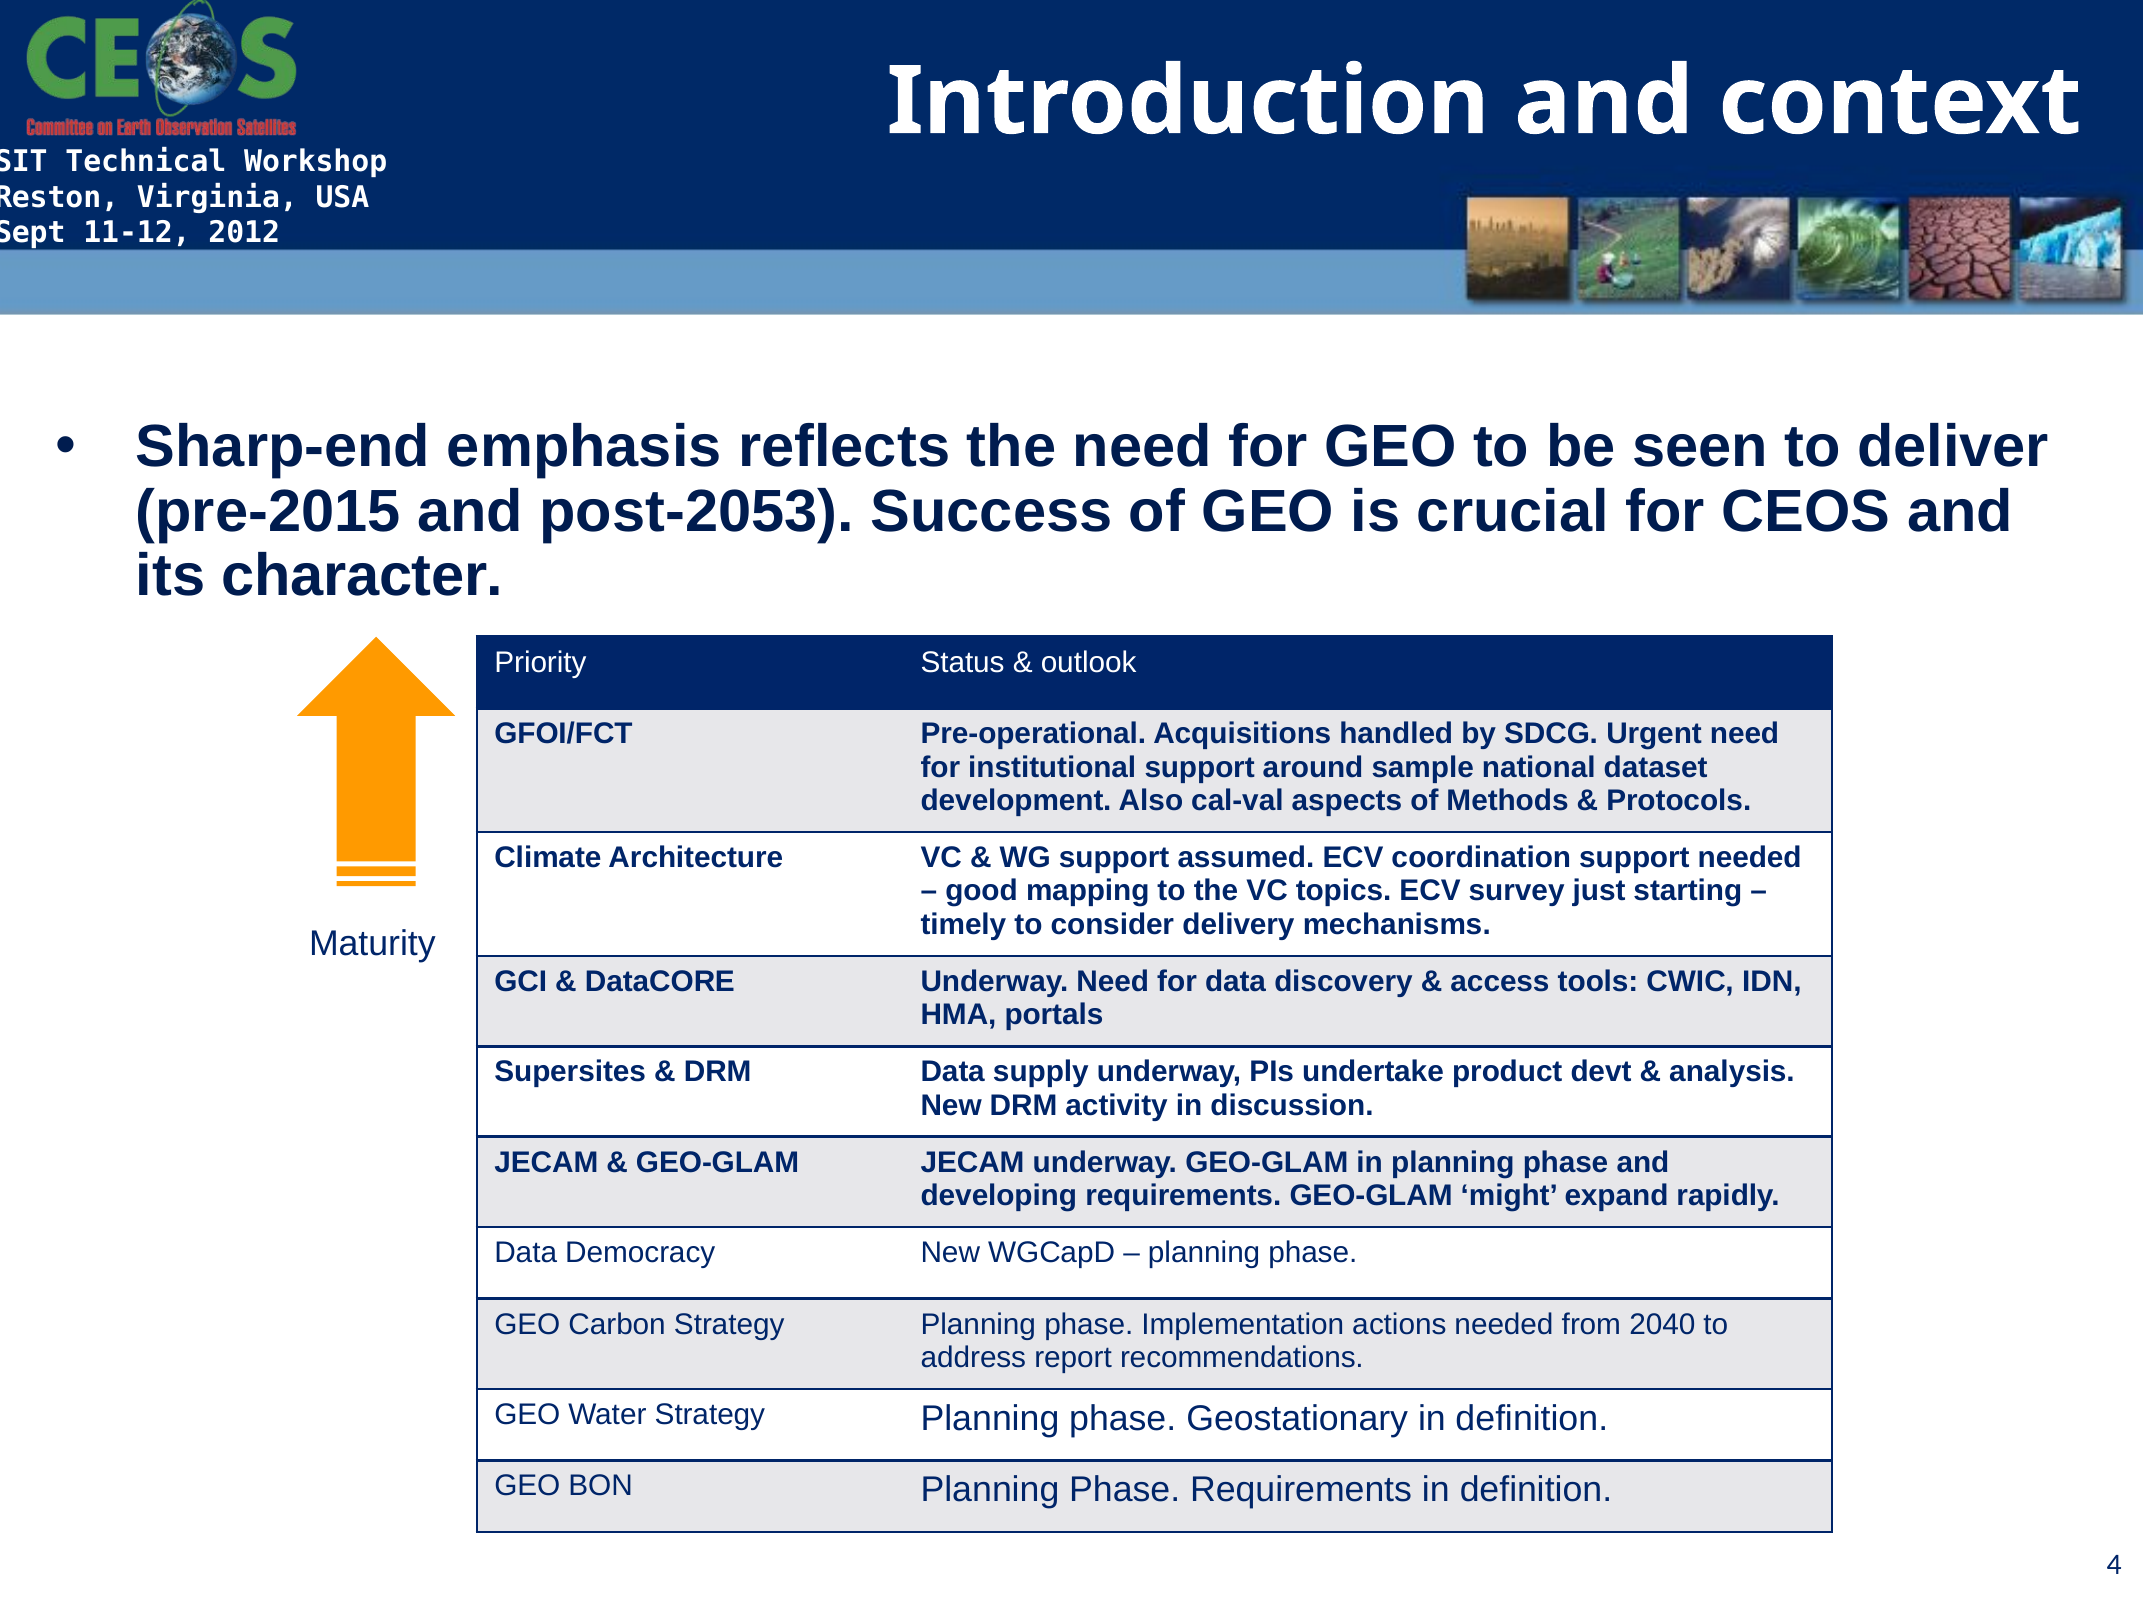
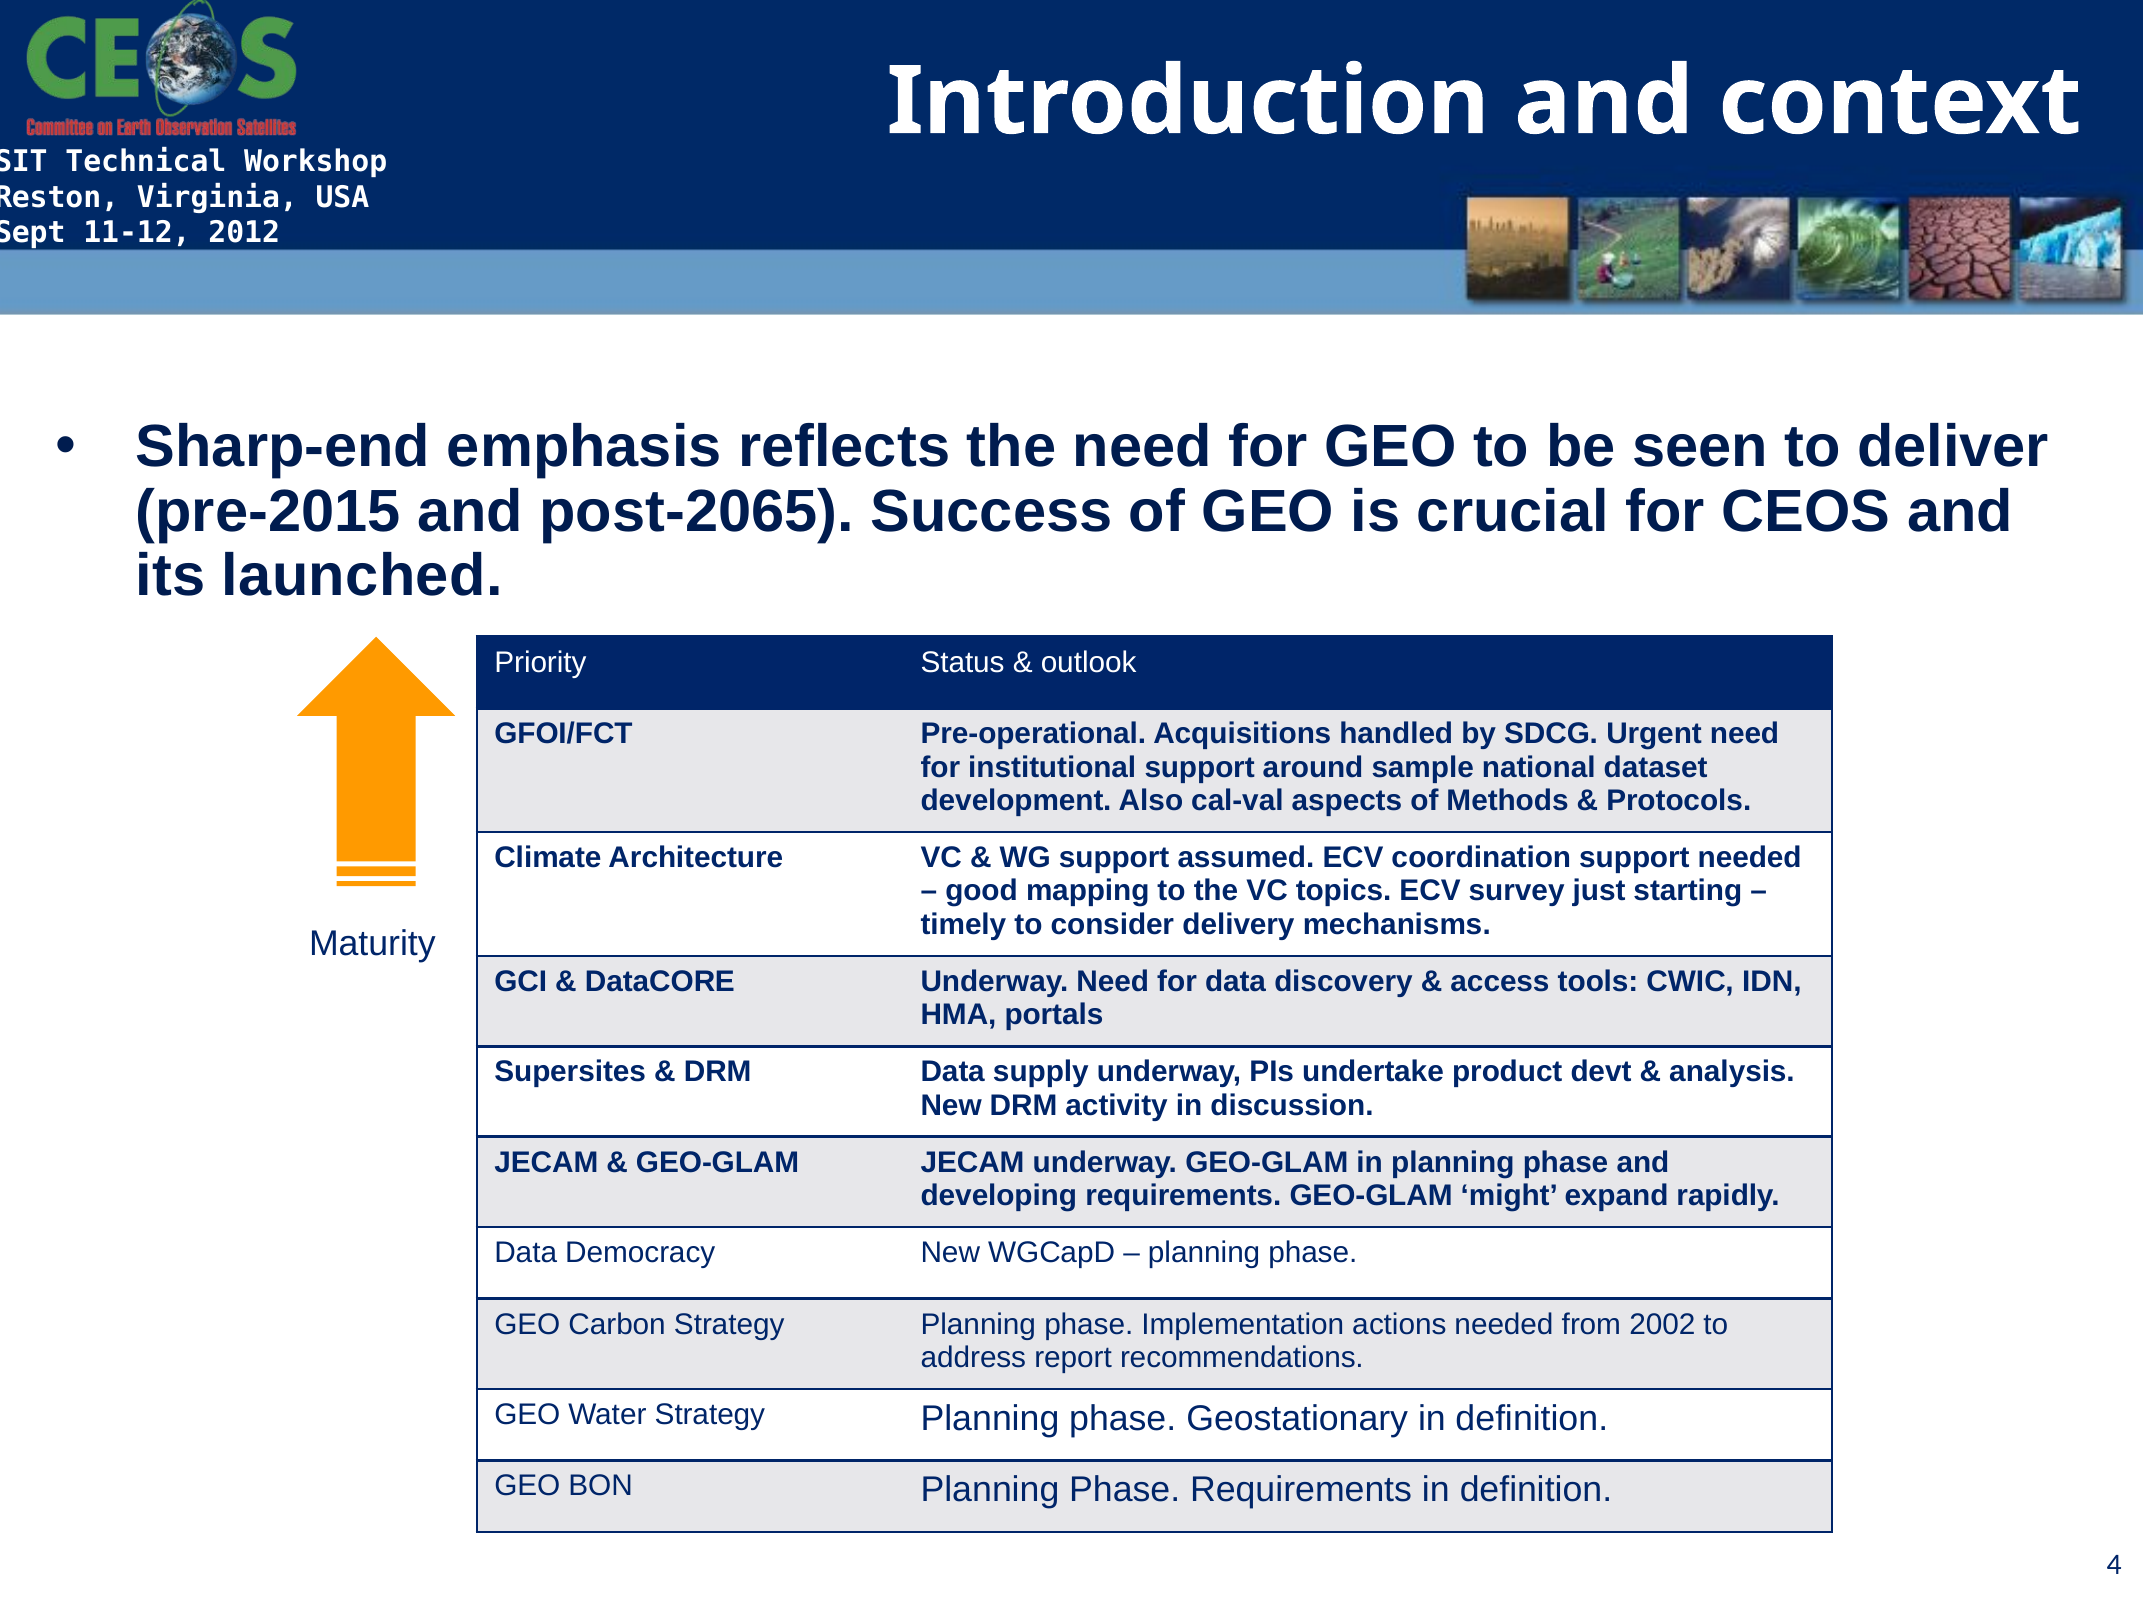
post-2053: post-2053 -> post-2065
character: character -> launched
2040: 2040 -> 2002
